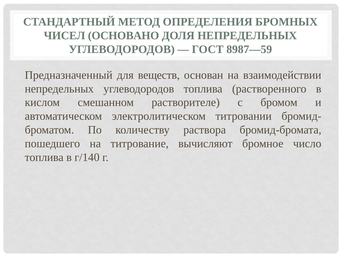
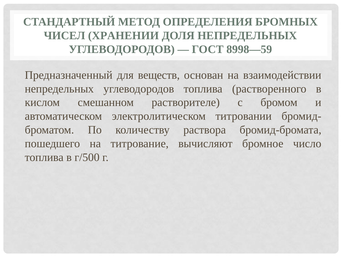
ОСНОВАНО: ОСНОВАНО -> ХРАНЕНИИ
8987—59: 8987—59 -> 8998—59
г/140: г/140 -> г/500
